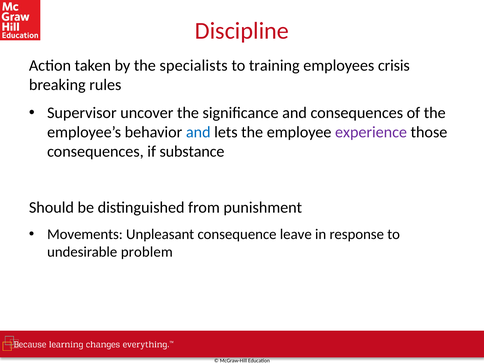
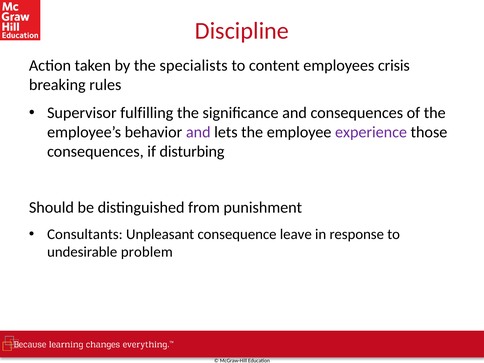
training: training -> content
uncover: uncover -> fulfilling
and at (198, 132) colour: blue -> purple
substance: substance -> disturbing
Movements: Movements -> Consultants
